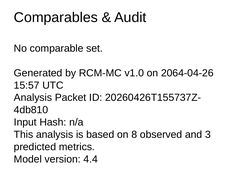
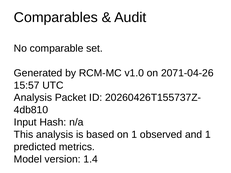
2064-04-26: 2064-04-26 -> 2071-04-26
on 8: 8 -> 1
and 3: 3 -> 1
4.4: 4.4 -> 1.4
